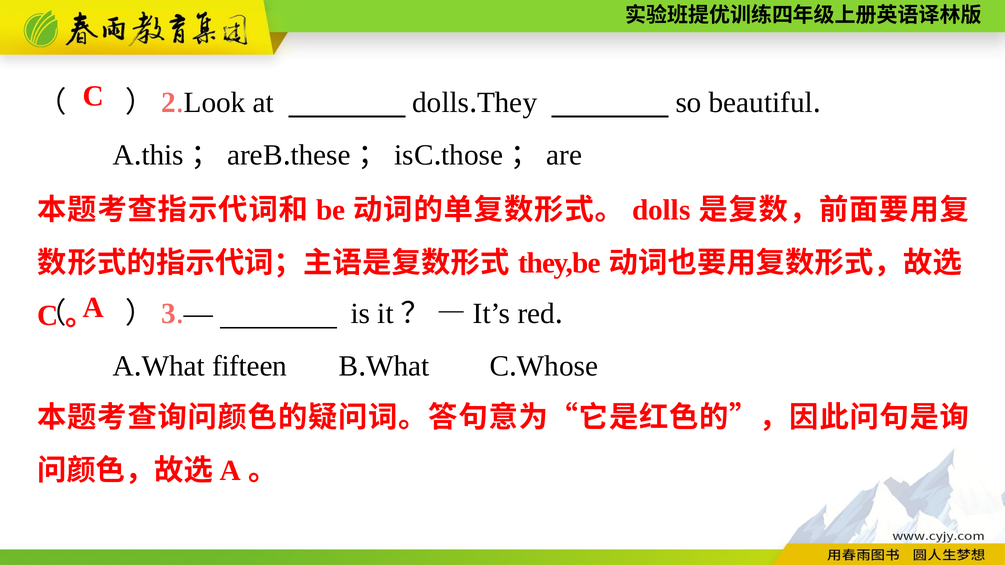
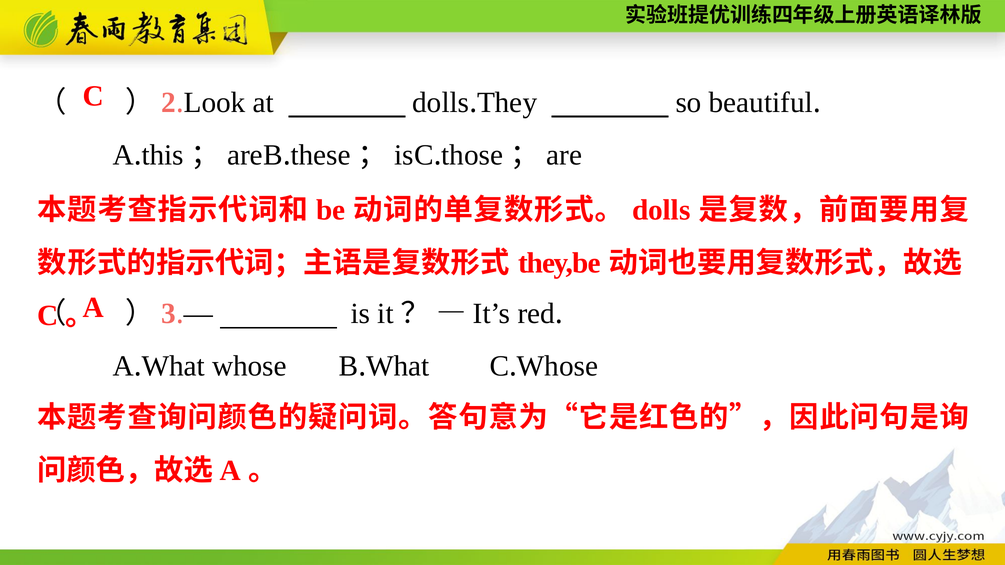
fifteen at (250, 367): fifteen -> whose
